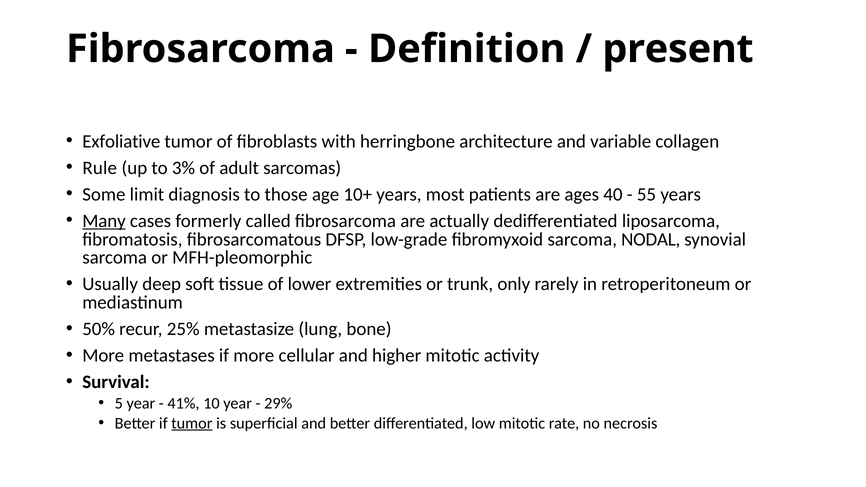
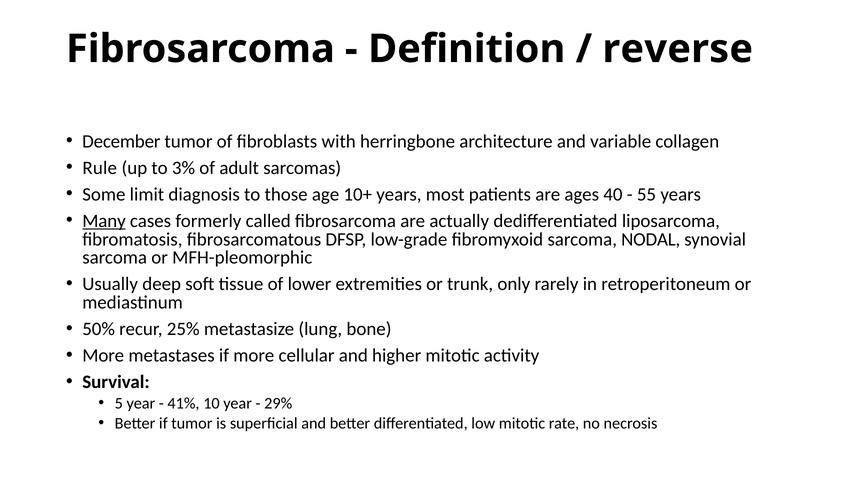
present: present -> reverse
Exfoliative: Exfoliative -> December
tumor at (192, 423) underline: present -> none
